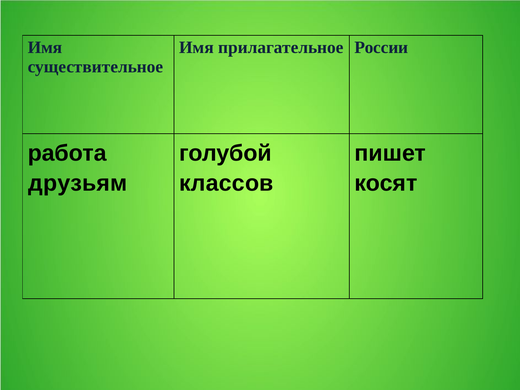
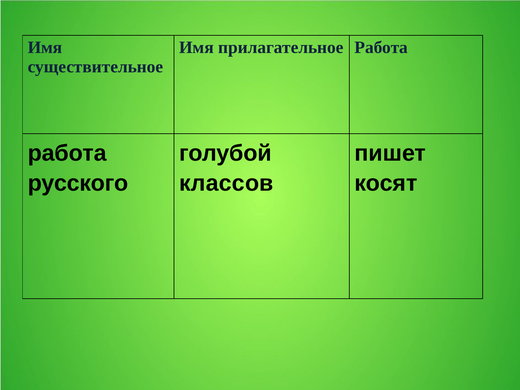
прилагательное России: России -> Работа
друзьям: друзьям -> русского
